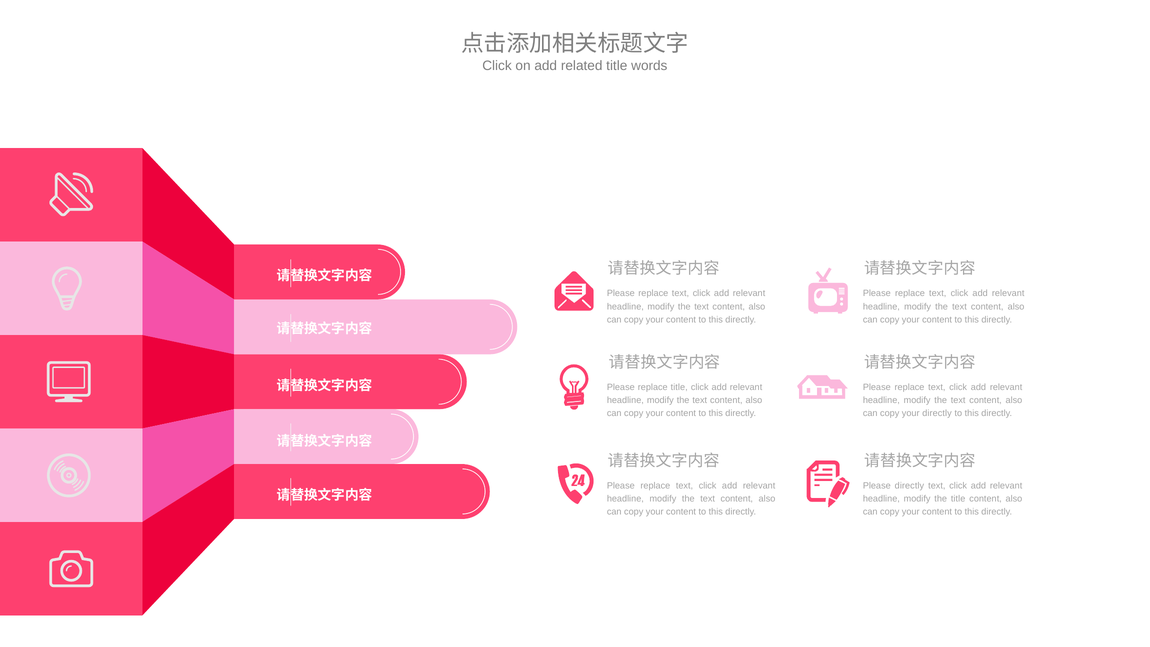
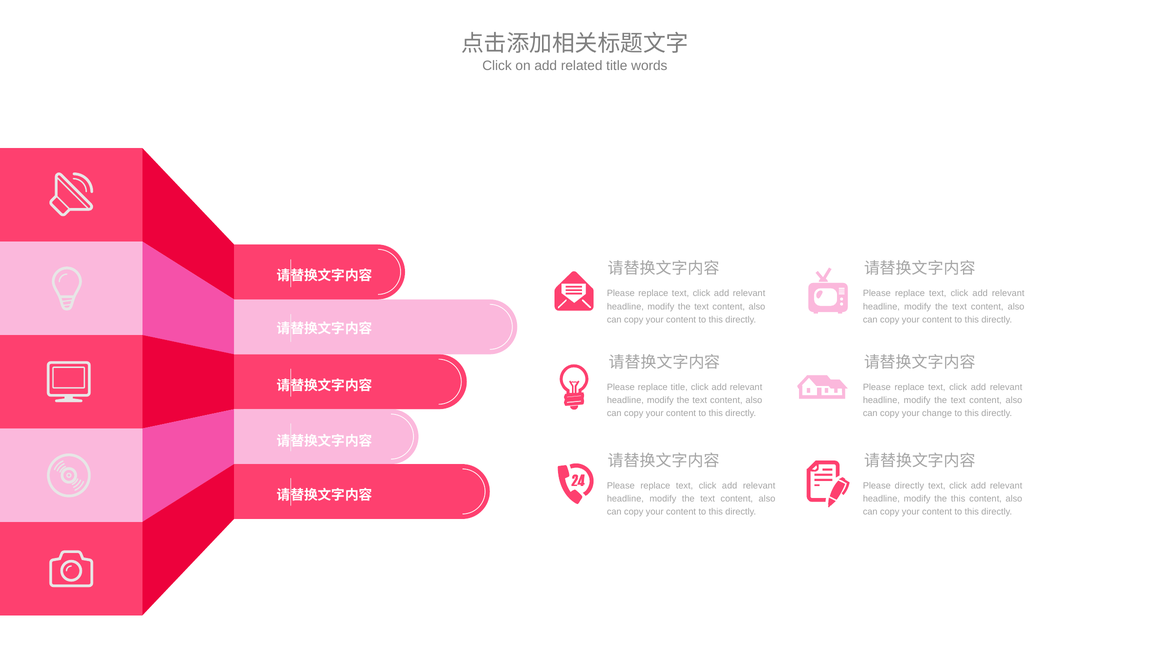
your directly: directly -> change
the title: title -> this
